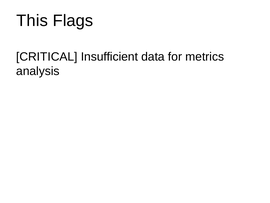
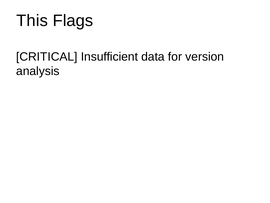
metrics: metrics -> version
